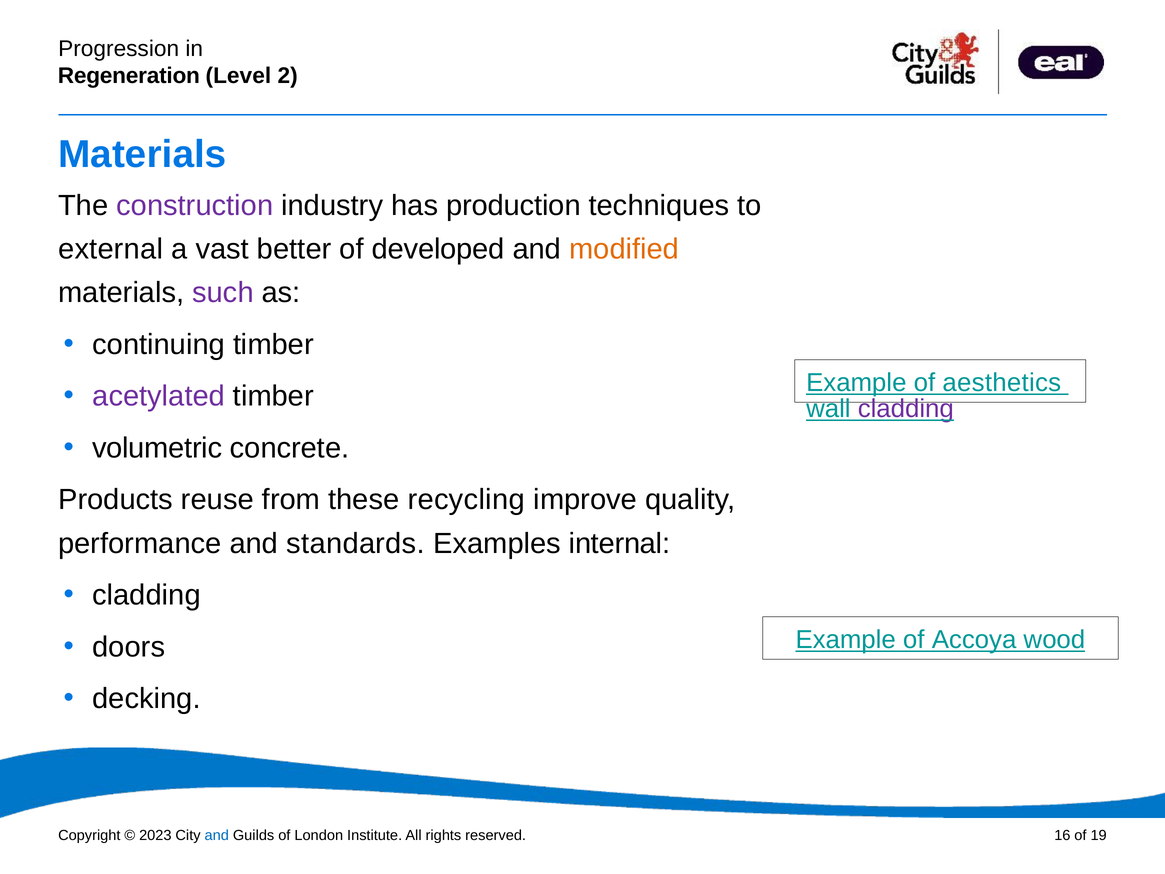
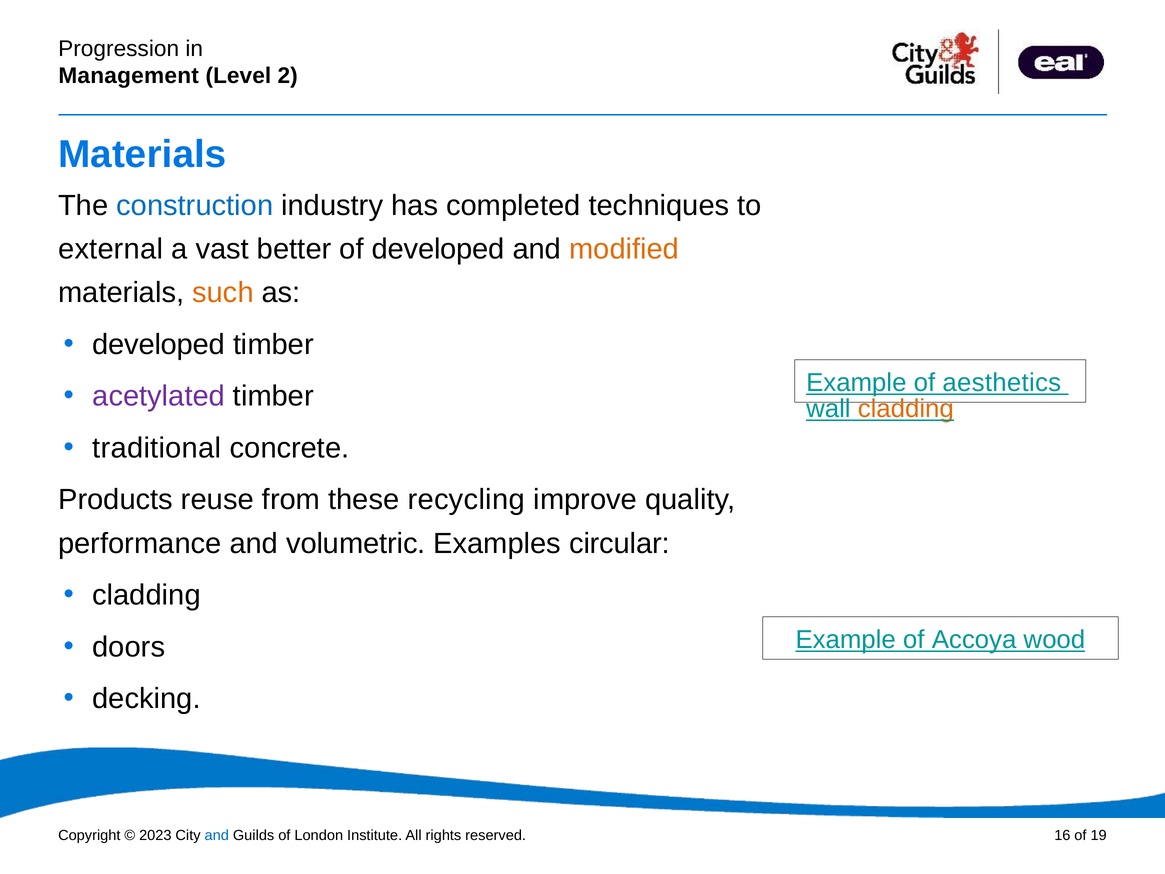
Regeneration: Regeneration -> Management
construction colour: purple -> blue
production: production -> completed
such colour: purple -> orange
continuing at (159, 344): continuing -> developed
cladding at (906, 409) colour: purple -> orange
volumetric: volumetric -> traditional
standards: standards -> volumetric
internal: internal -> circular
